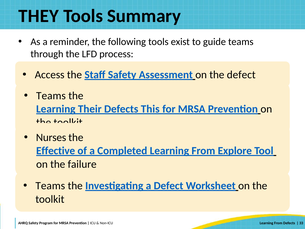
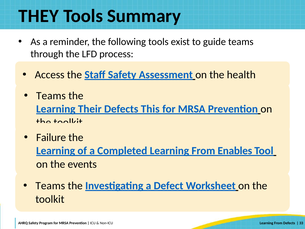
the defect: defect -> health
Nurses: Nurses -> Failure
Effective at (56, 151): Effective -> Learning
Explore: Explore -> Enables
failure: failure -> events
